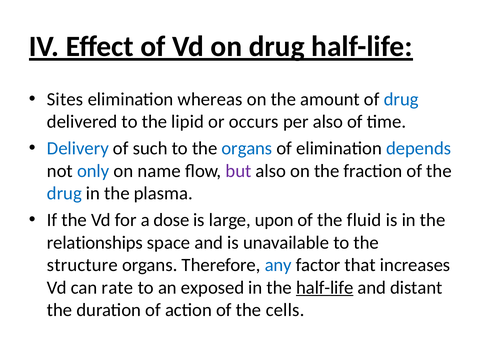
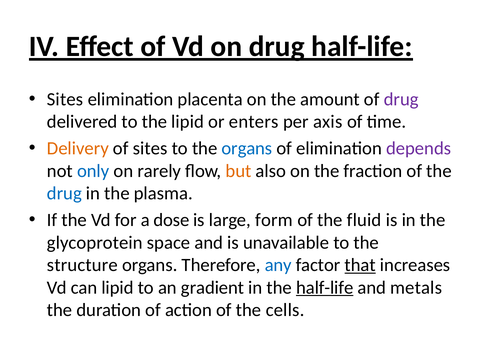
whereas: whereas -> placenta
drug at (401, 99) colour: blue -> purple
occurs: occurs -> enters
per also: also -> axis
Delivery colour: blue -> orange
of such: such -> sites
depends colour: blue -> purple
name: name -> rarely
but colour: purple -> orange
upon: upon -> form
relationships: relationships -> glycoprotein
that underline: none -> present
can rate: rate -> lipid
exposed: exposed -> gradient
distant: distant -> metals
